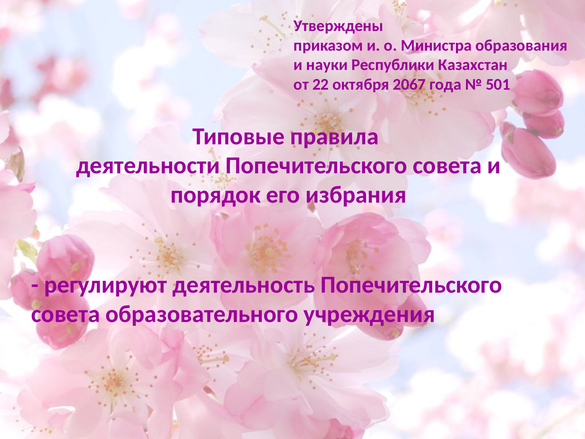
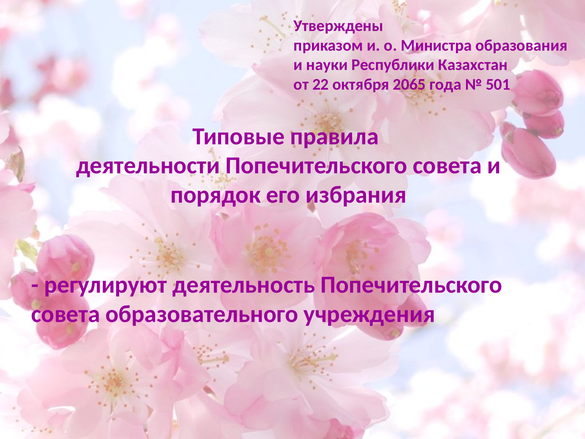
2067: 2067 -> 2065
